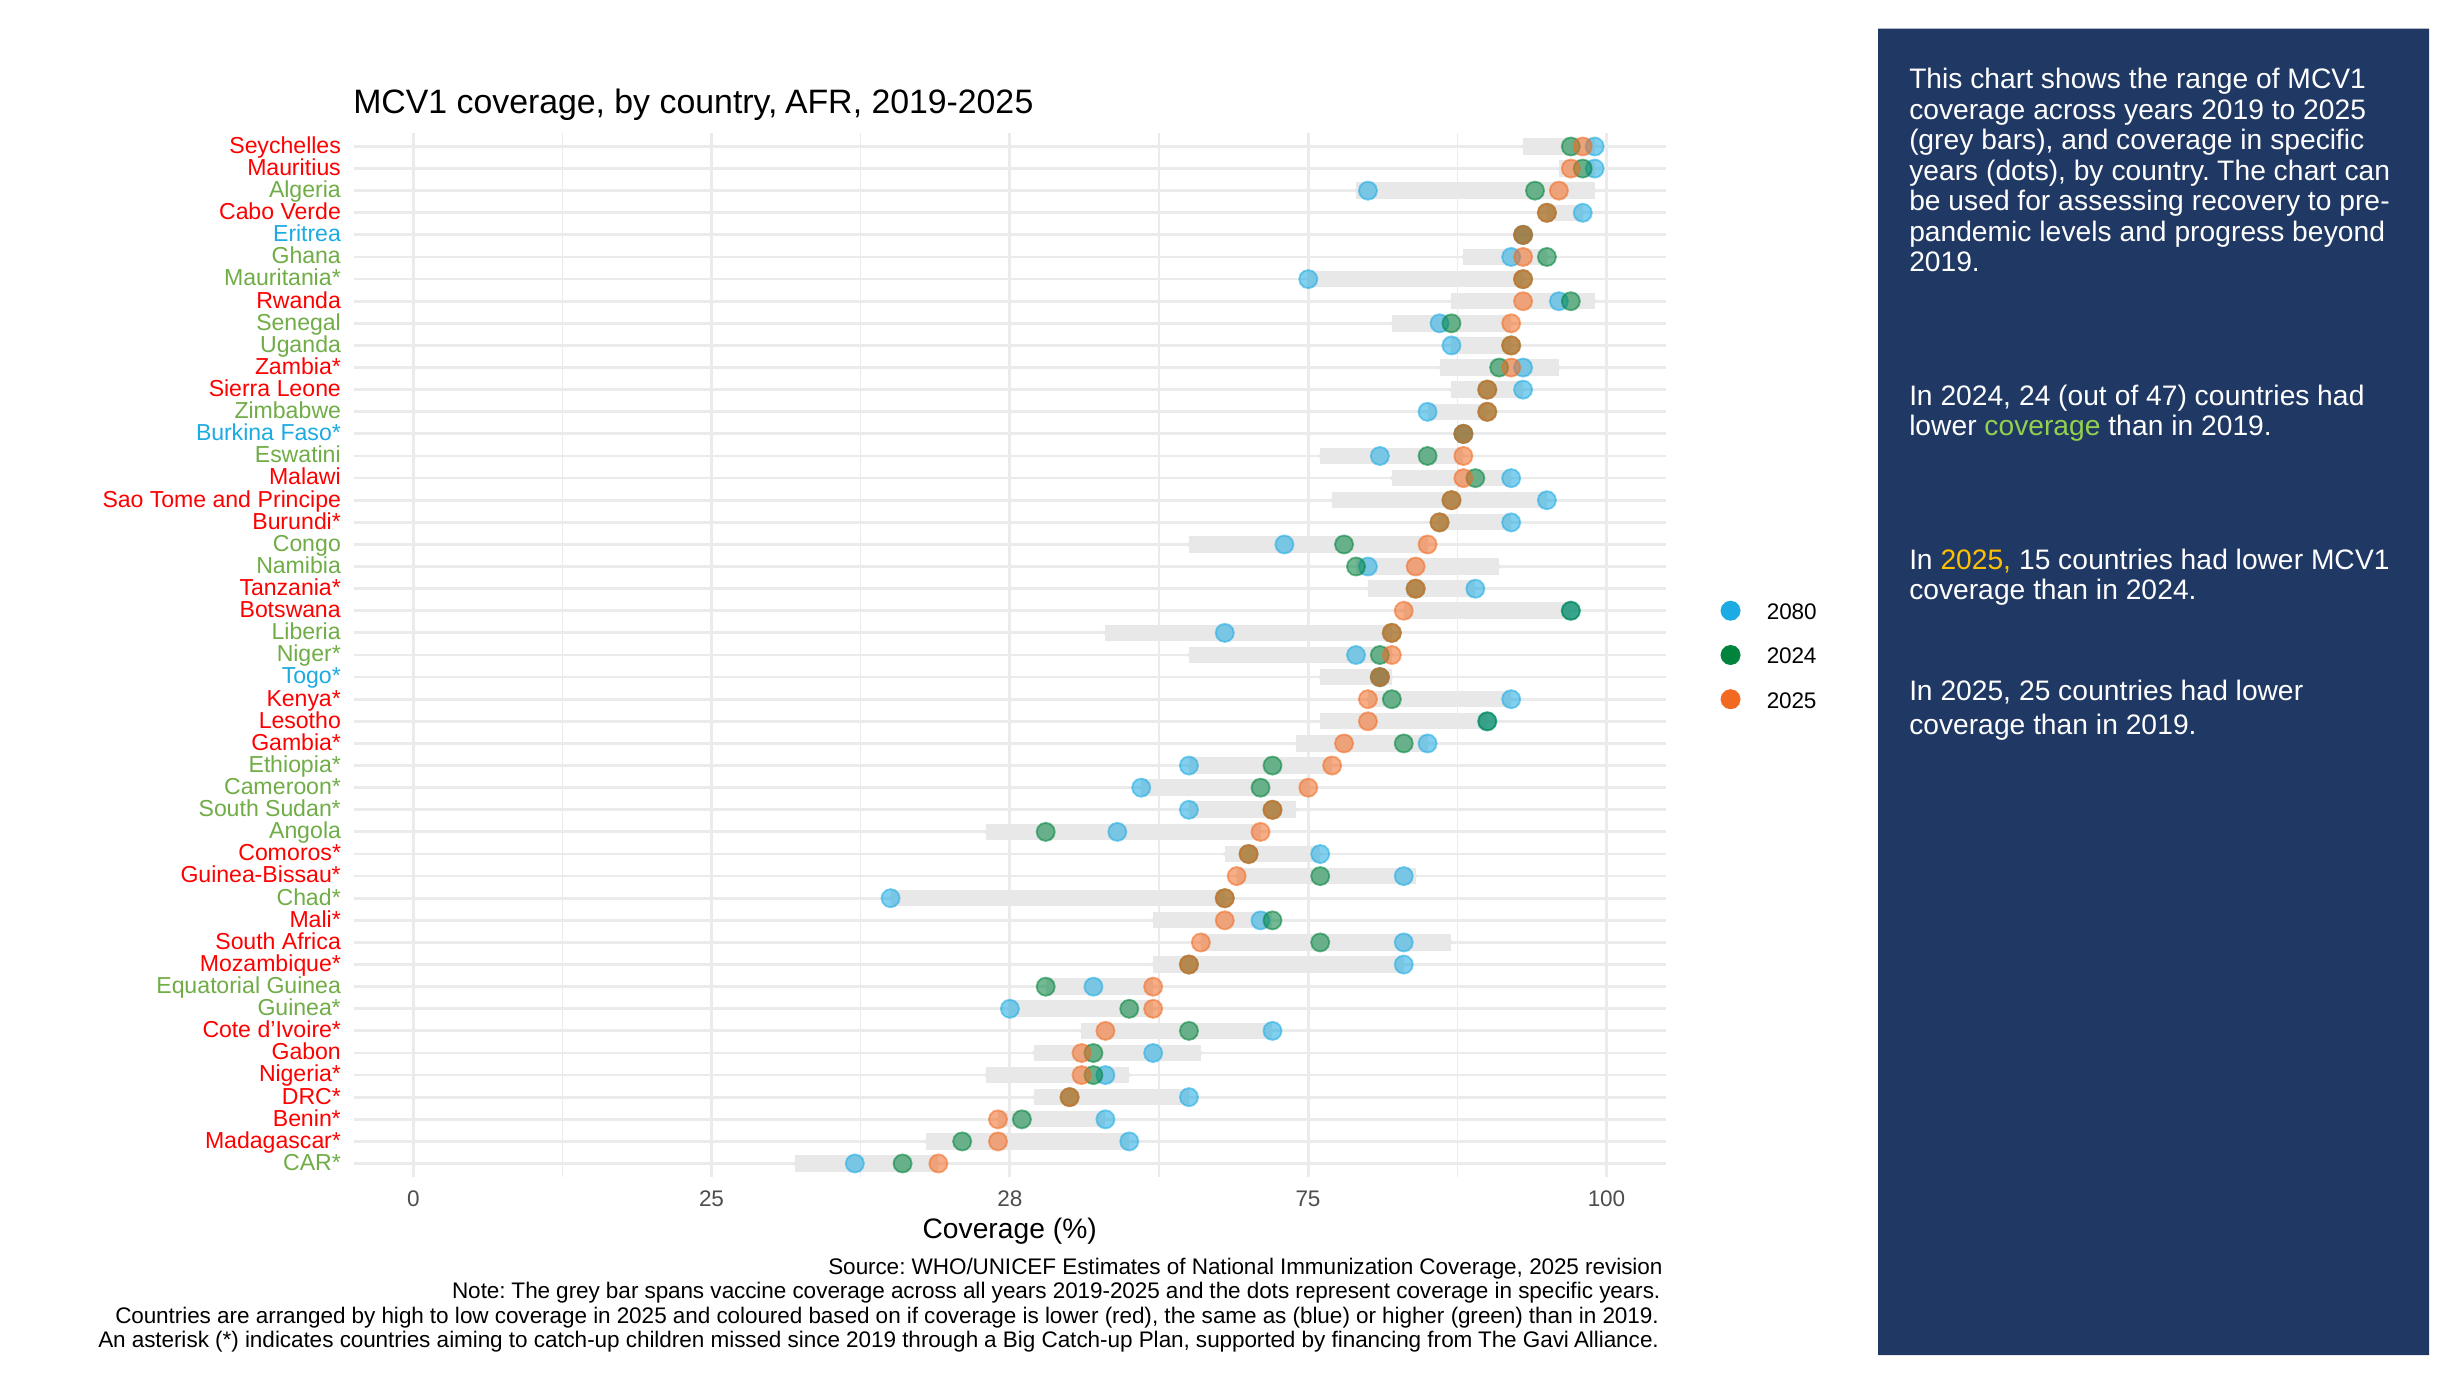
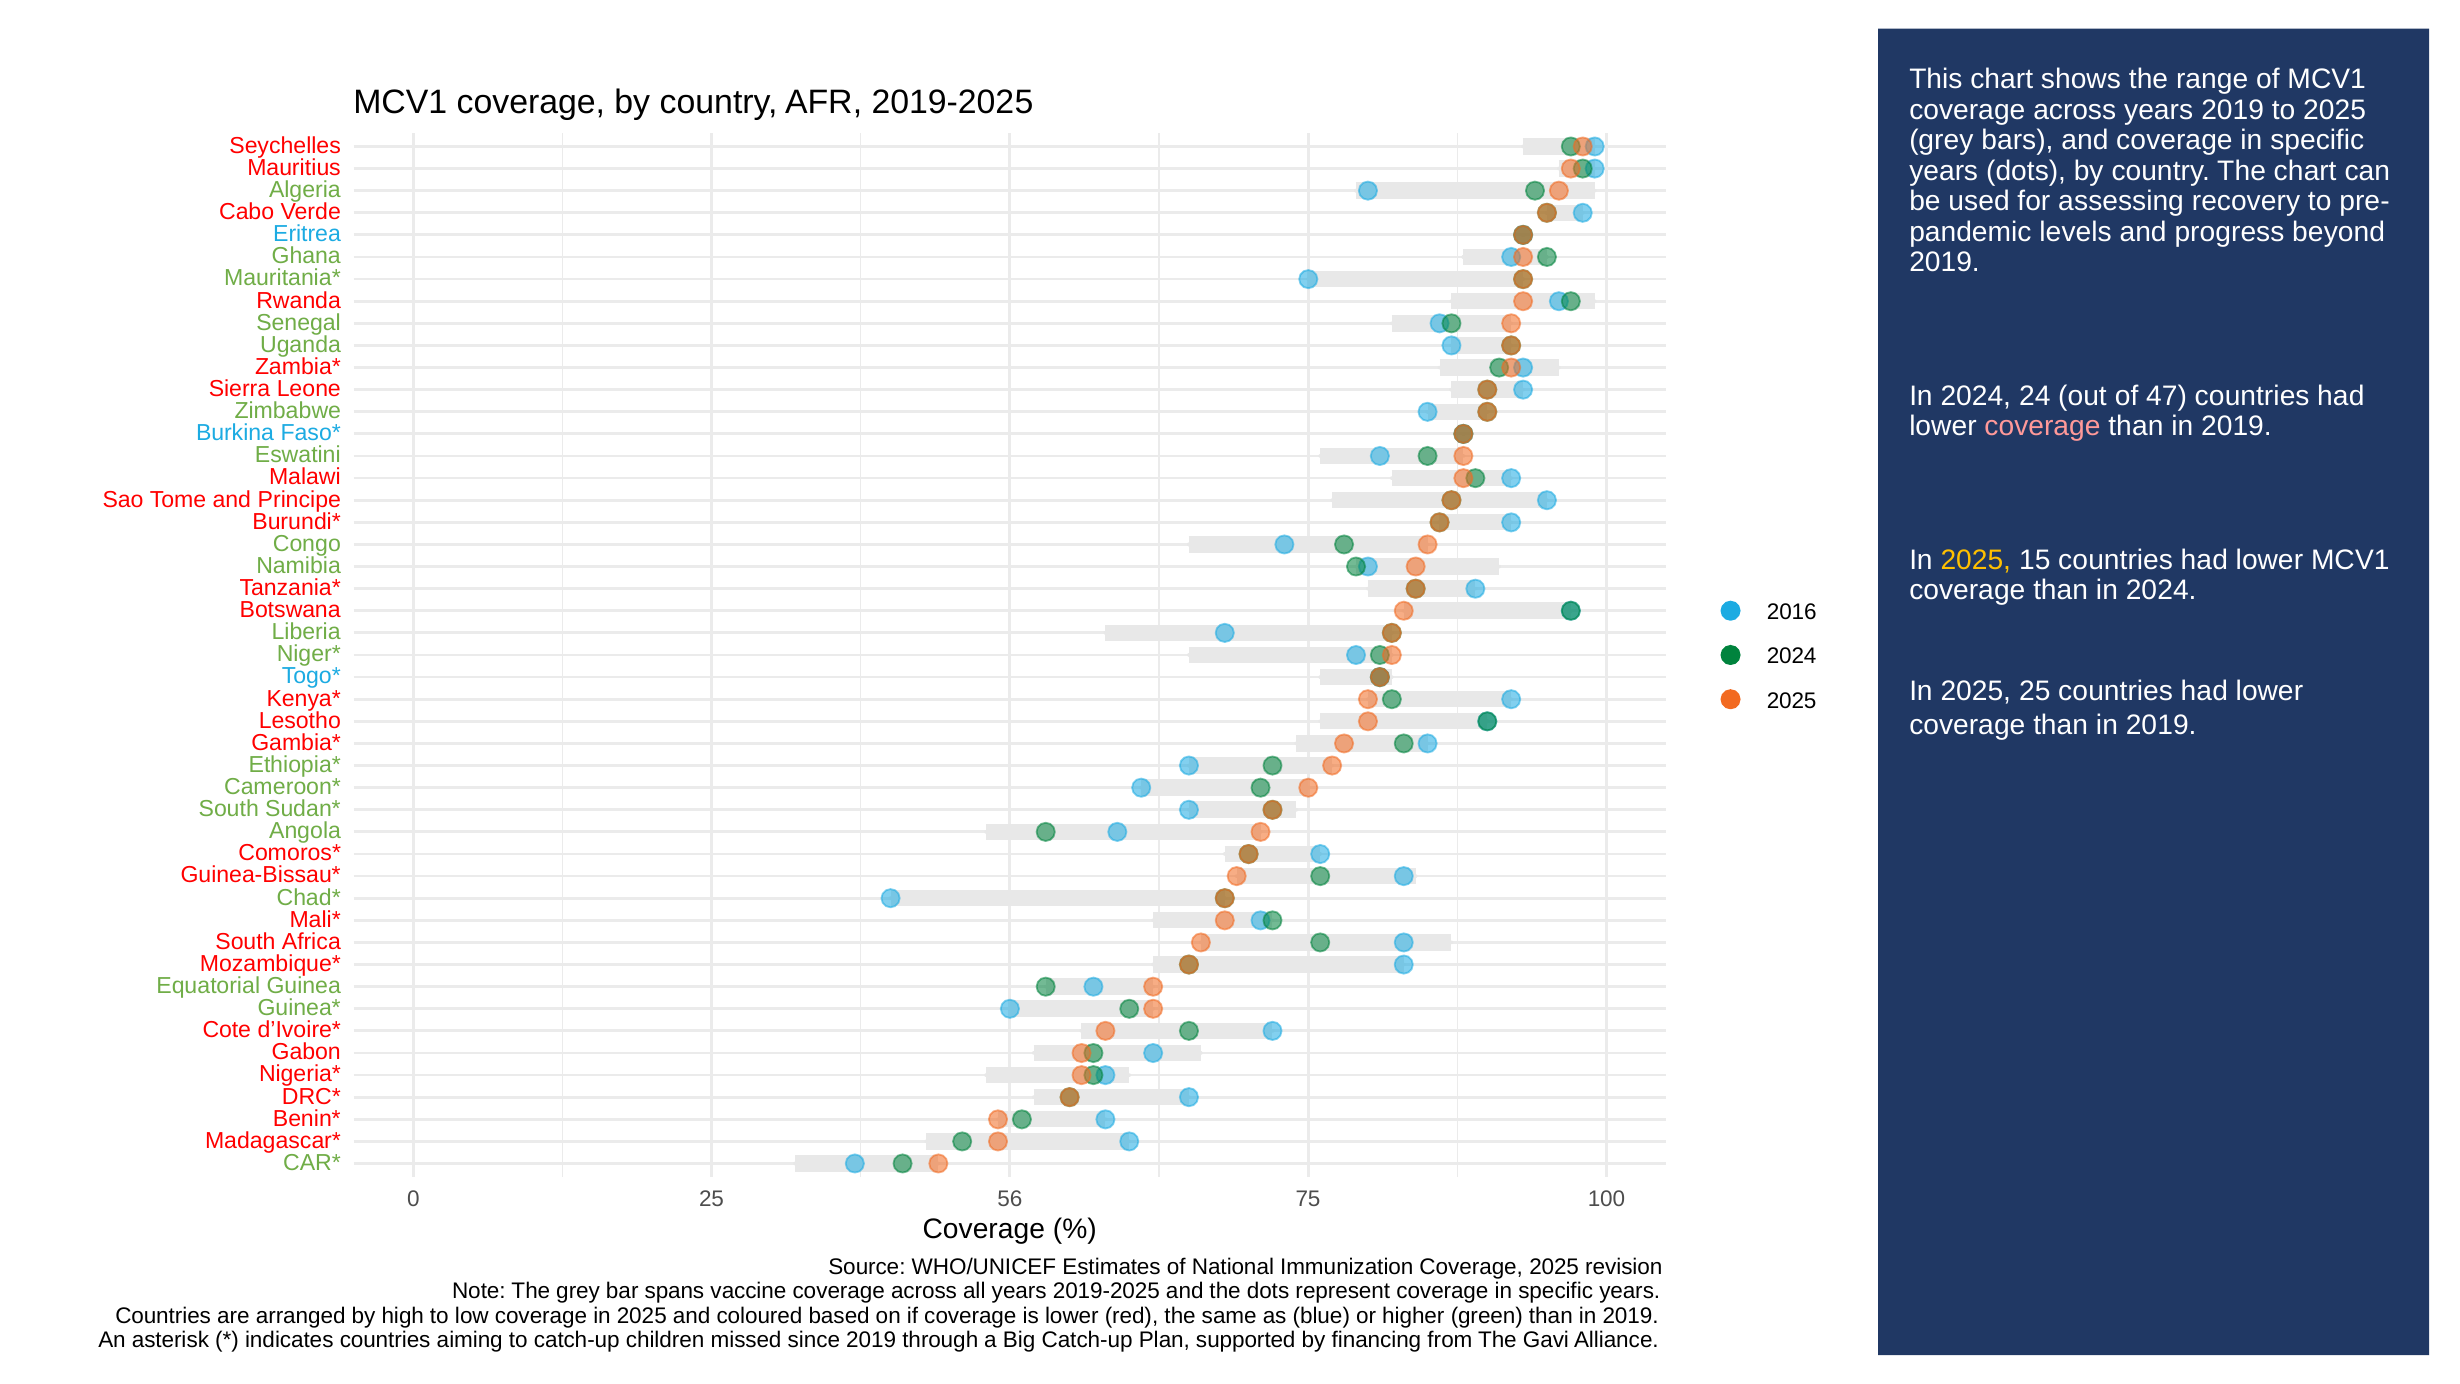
coverage at (2042, 426) colour: light green -> pink
2080: 2080 -> 2016
28: 28 -> 56
